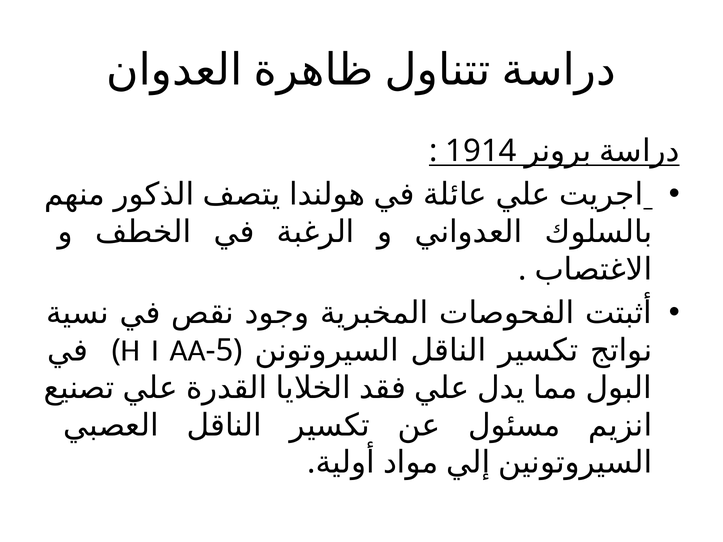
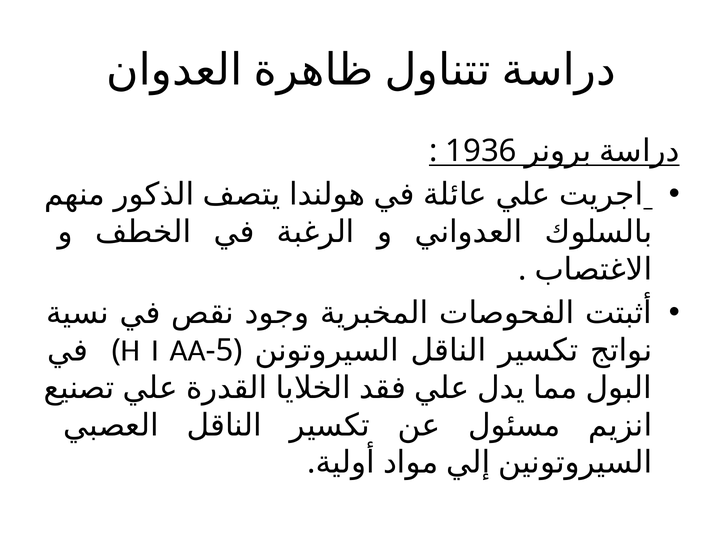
1914: 1914 -> 1936
